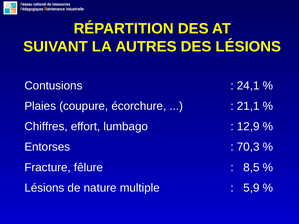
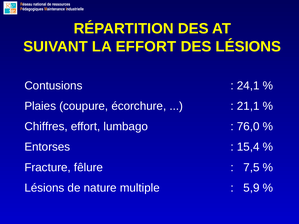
LA AUTRES: AUTRES -> EFFORT
12,9: 12,9 -> 76,0
70,3: 70,3 -> 15,4
8,5: 8,5 -> 7,5
